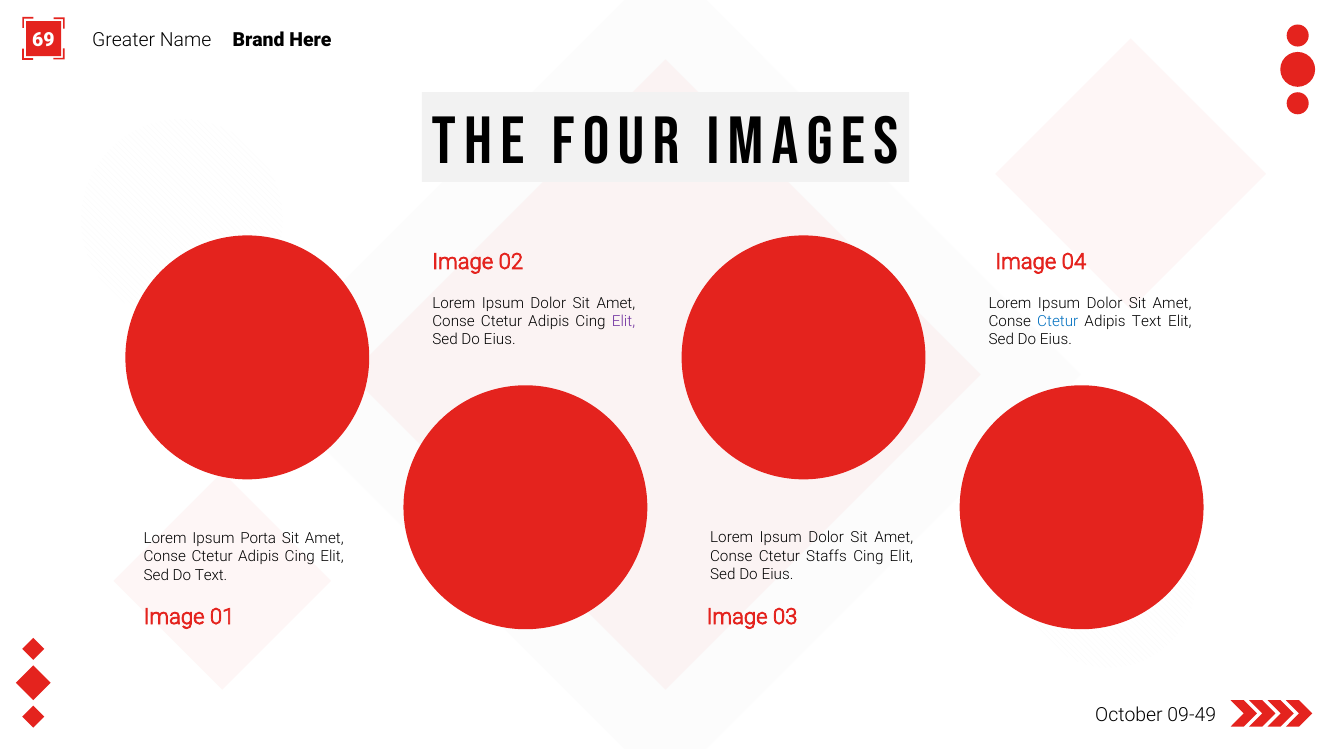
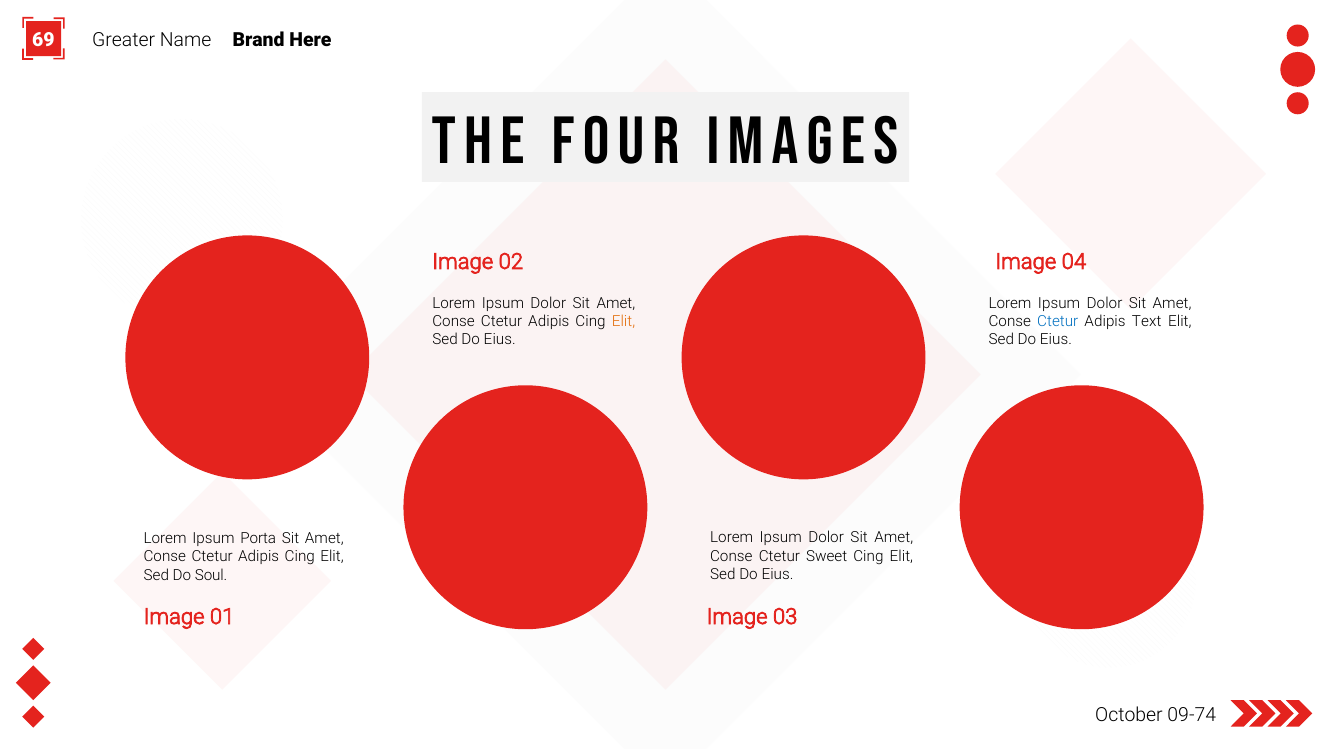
Elit at (624, 321) colour: purple -> orange
Staffs: Staffs -> Sweet
Do Text: Text -> Soul
09-49: 09-49 -> 09-74
